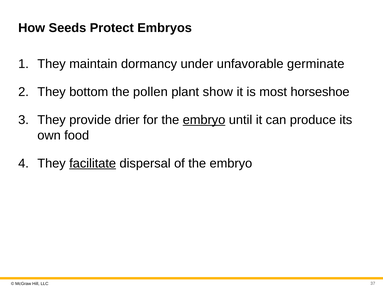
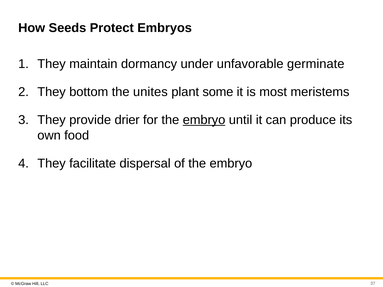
pollen: pollen -> unites
show: show -> some
horseshoe: horseshoe -> meristems
facilitate underline: present -> none
